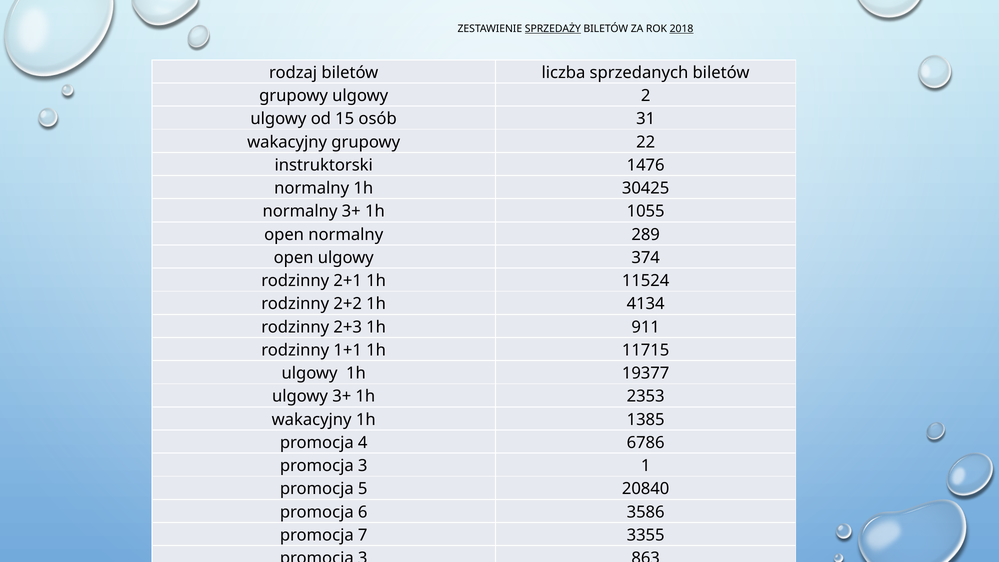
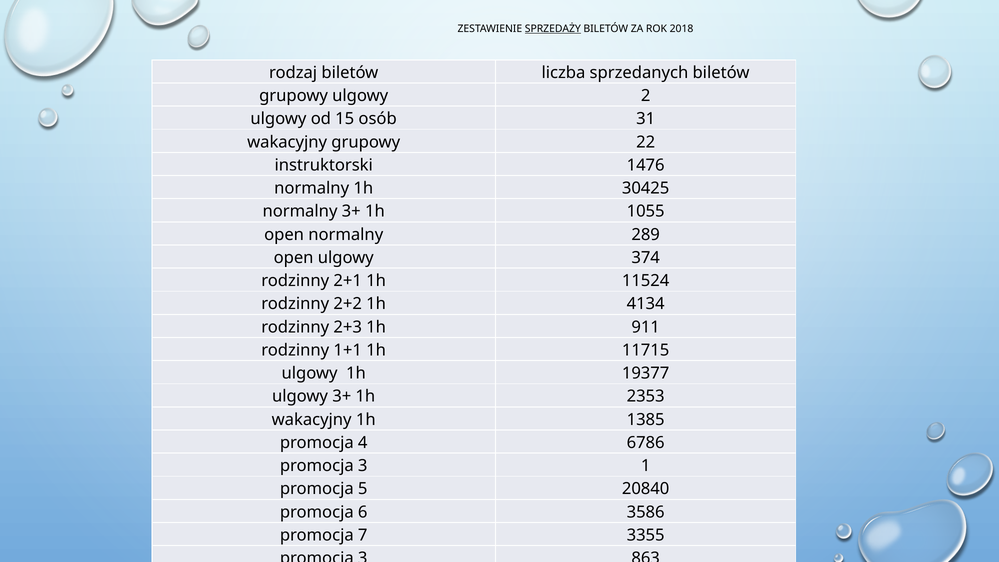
2018 underline: present -> none
